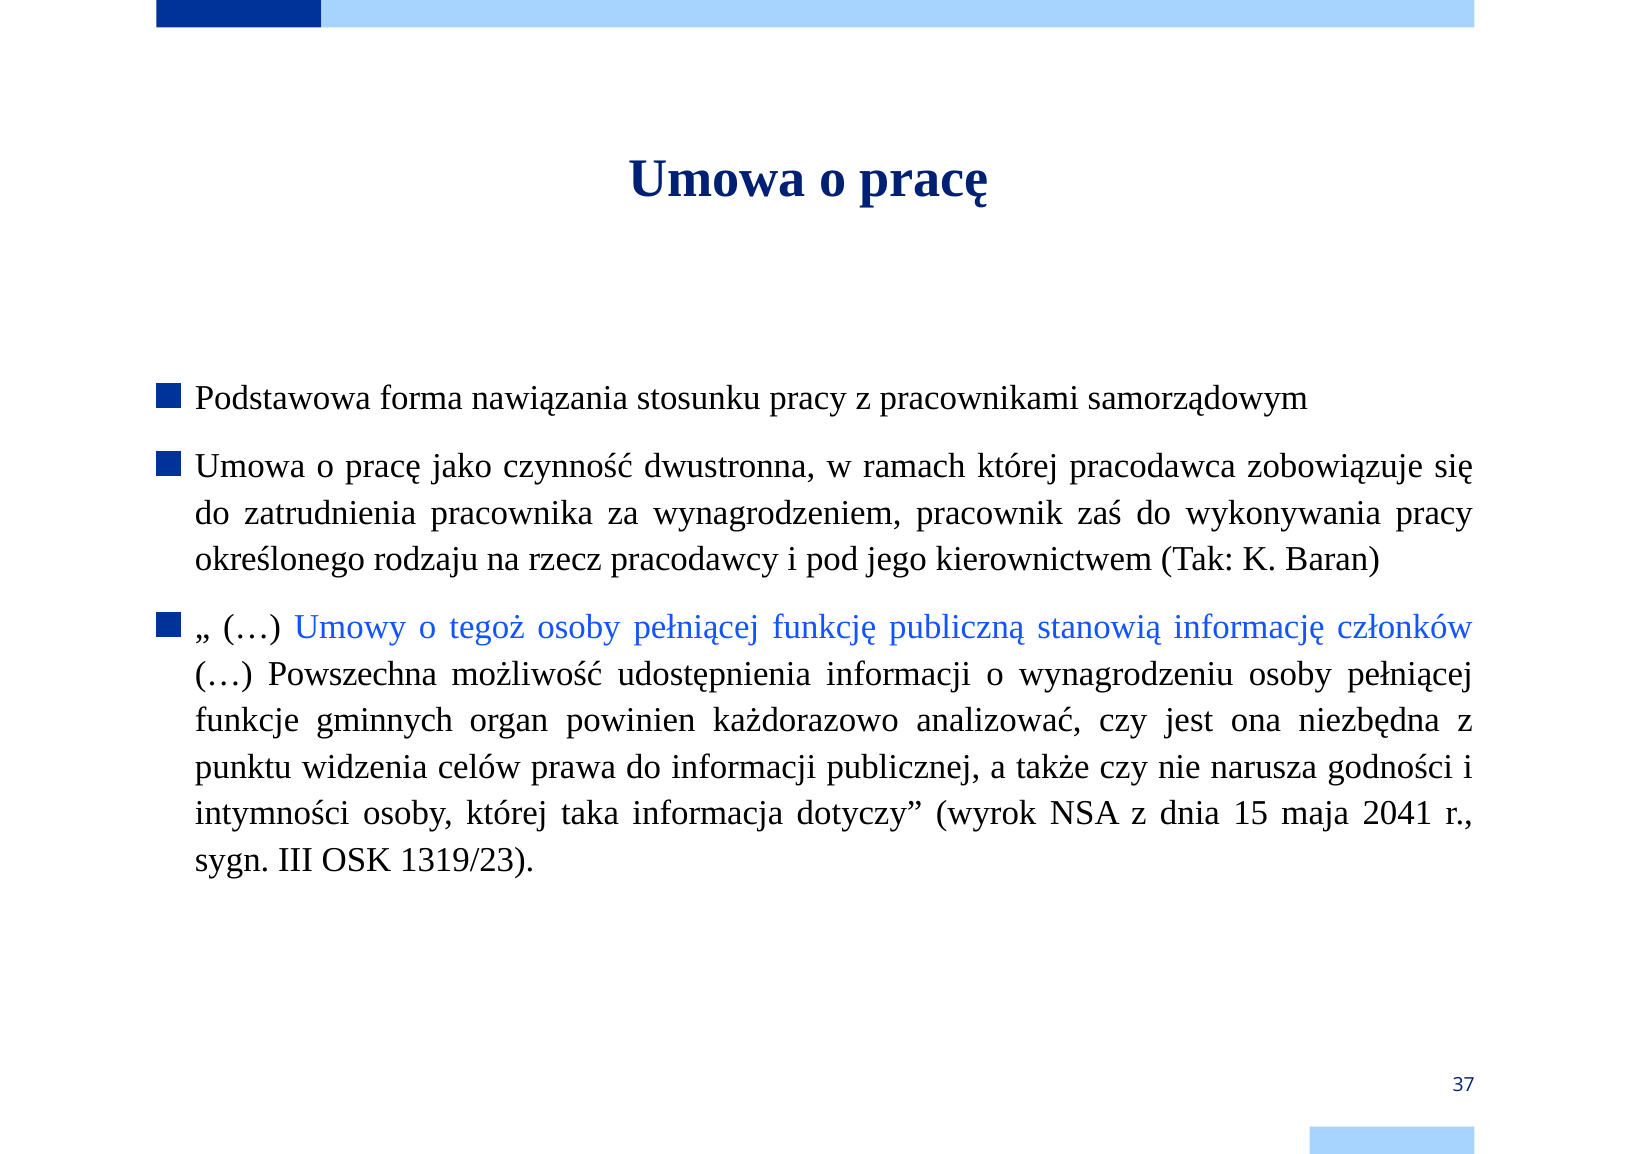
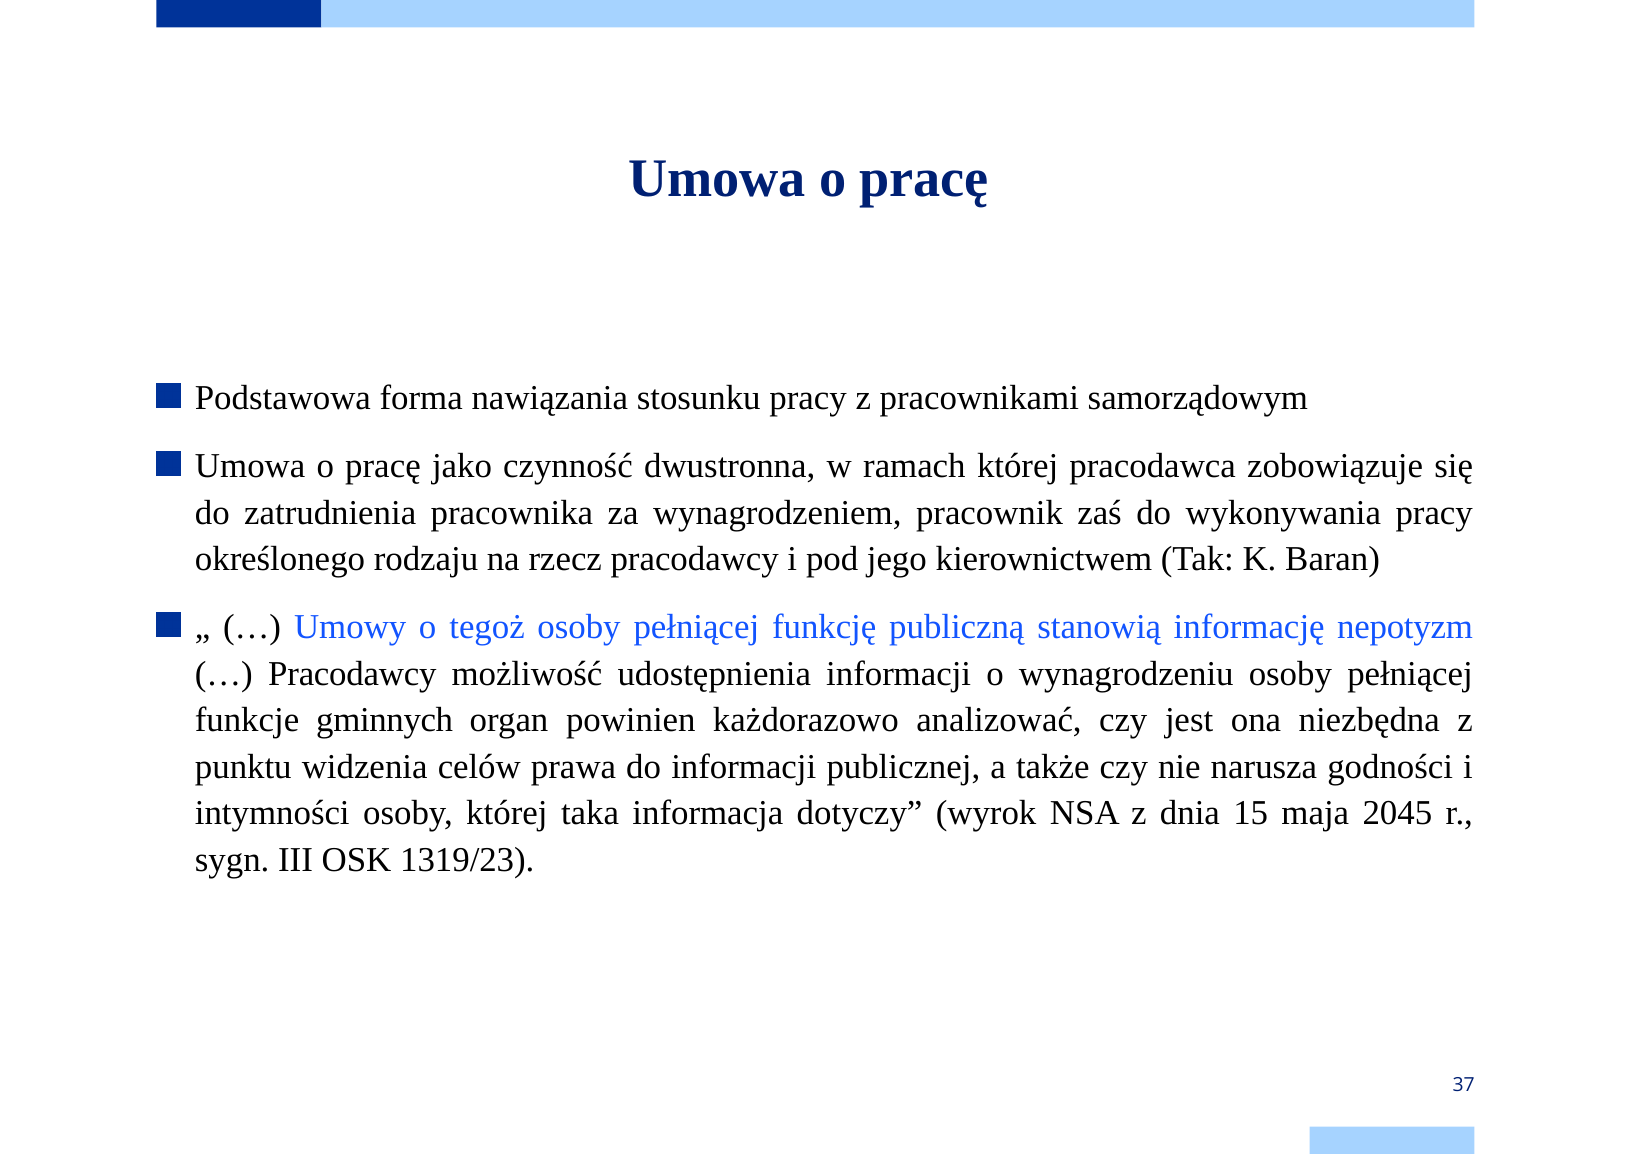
członków: członków -> nepotyzm
Powszechna at (352, 673): Powszechna -> Pracodawcy
2041: 2041 -> 2045
